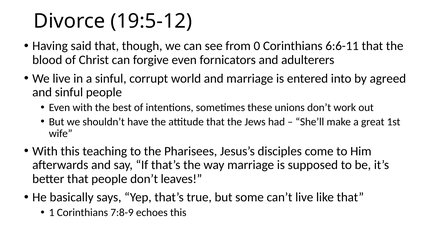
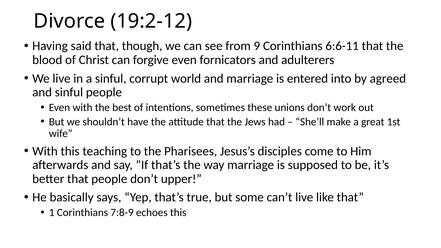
19:5-12: 19:5-12 -> 19:2-12
0: 0 -> 9
leaves: leaves -> upper
